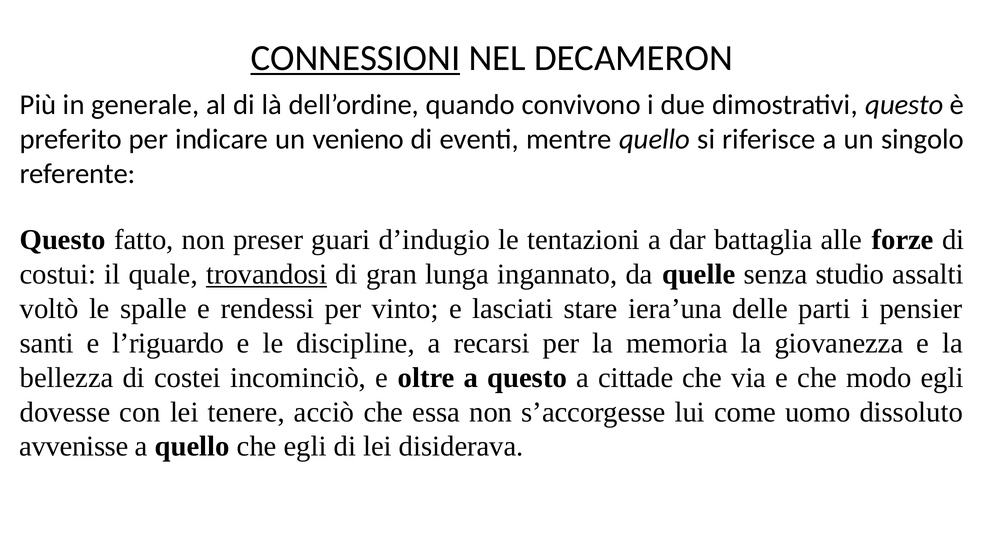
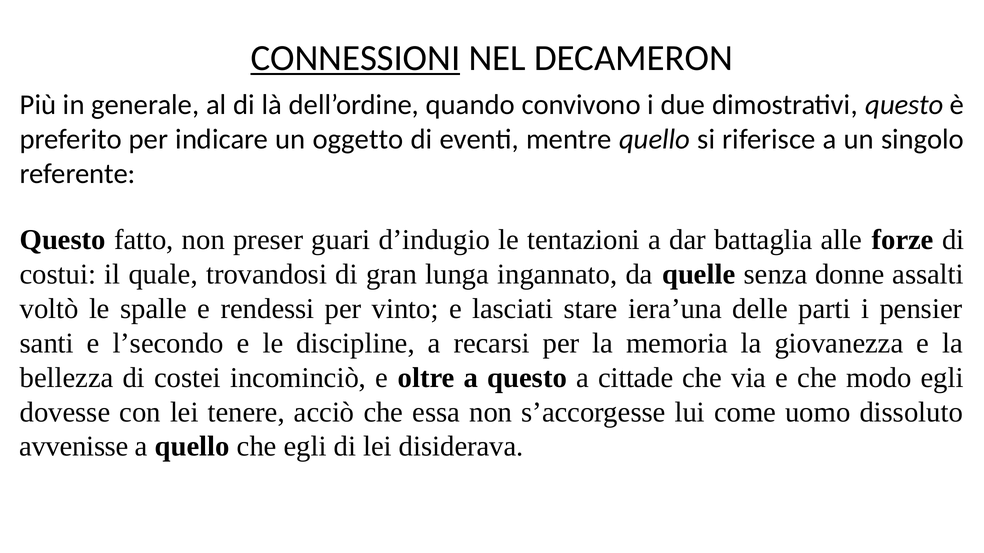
venieno: venieno -> oggetto
trovandosi underline: present -> none
studio: studio -> donne
l’riguardo: l’riguardo -> l’secondo
